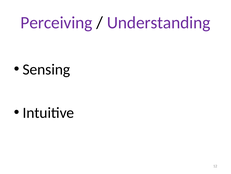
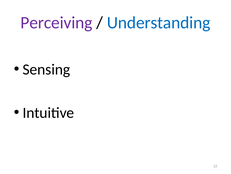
Understanding colour: purple -> blue
